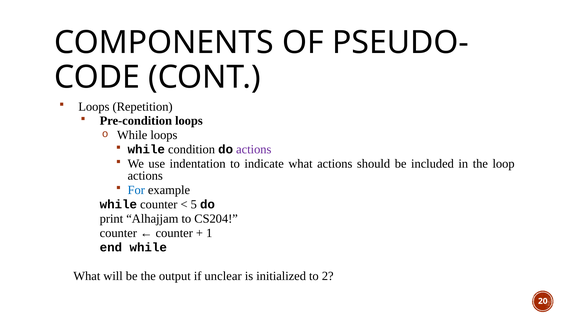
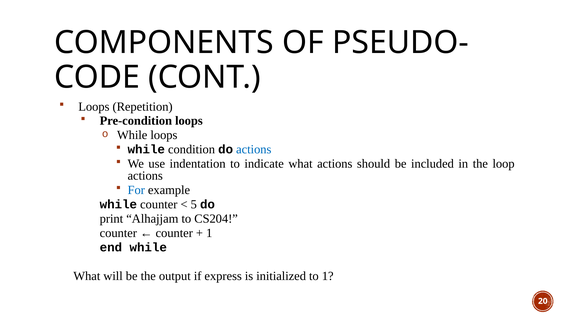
actions at (254, 150) colour: purple -> blue
unclear: unclear -> express
to 2: 2 -> 1
